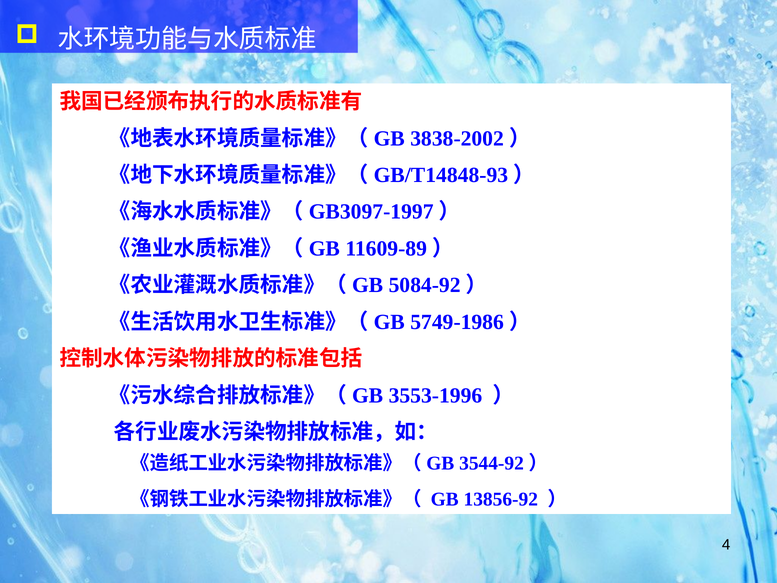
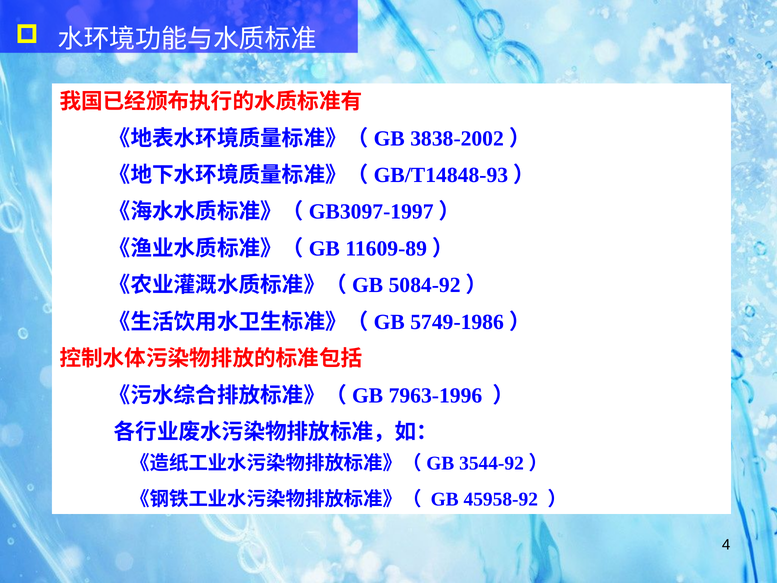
3553-1996: 3553-1996 -> 7963-1996
13856-92: 13856-92 -> 45958-92
